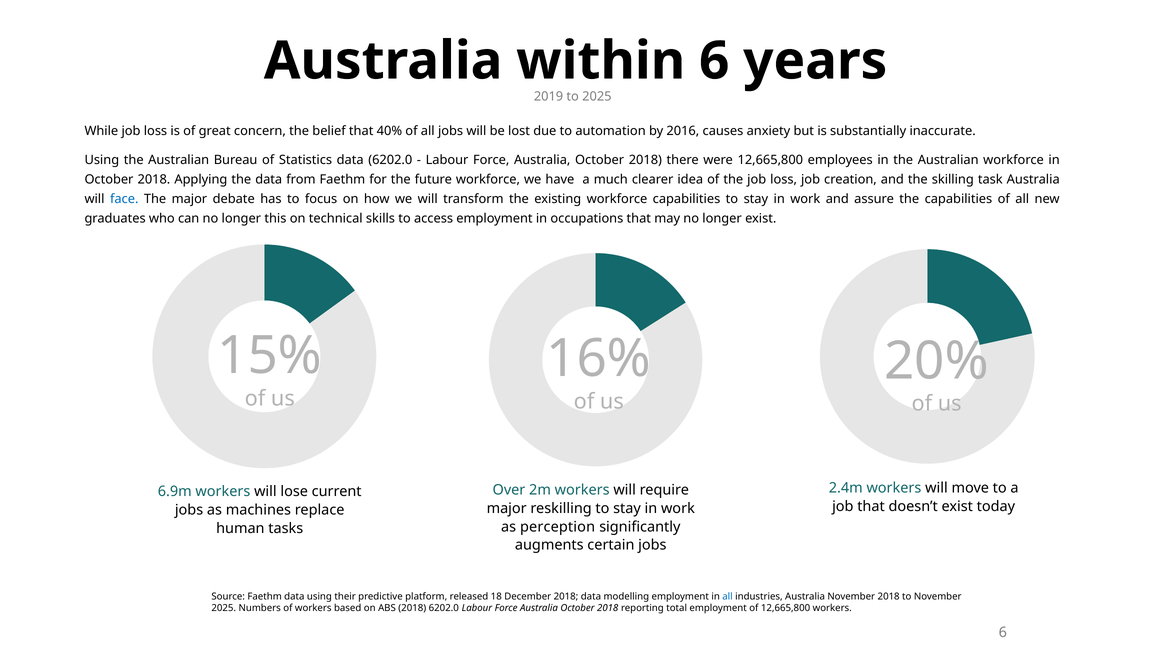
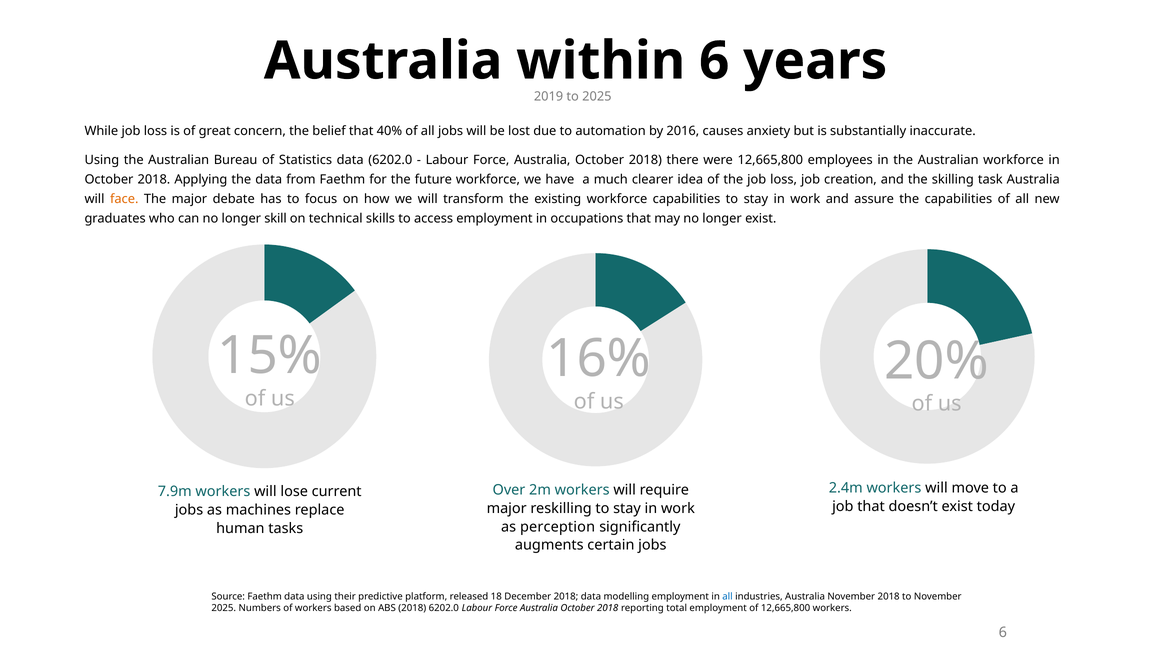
face colour: blue -> orange
this: this -> skill
6.9m: 6.9m -> 7.9m
